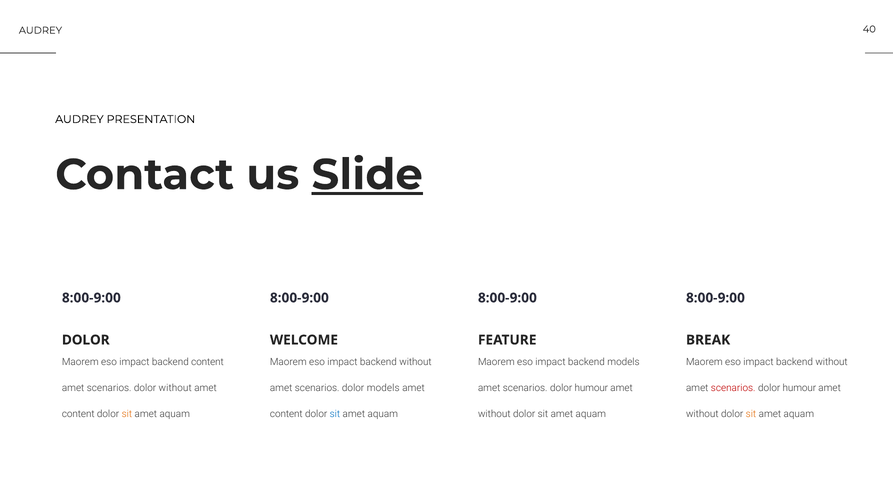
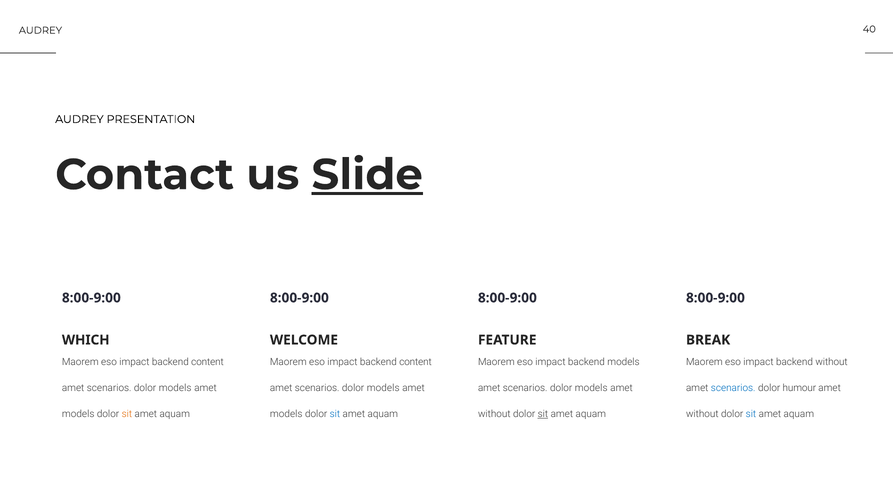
DOLOR at (86, 340): DOLOR -> WHICH
without at (415, 362): without -> content
without at (175, 388): without -> models
humour at (591, 388): humour -> models
scenarios at (733, 388) colour: red -> blue
content at (78, 414): content -> models
content at (286, 414): content -> models
sit at (543, 414) underline: none -> present
sit at (751, 414) colour: orange -> blue
